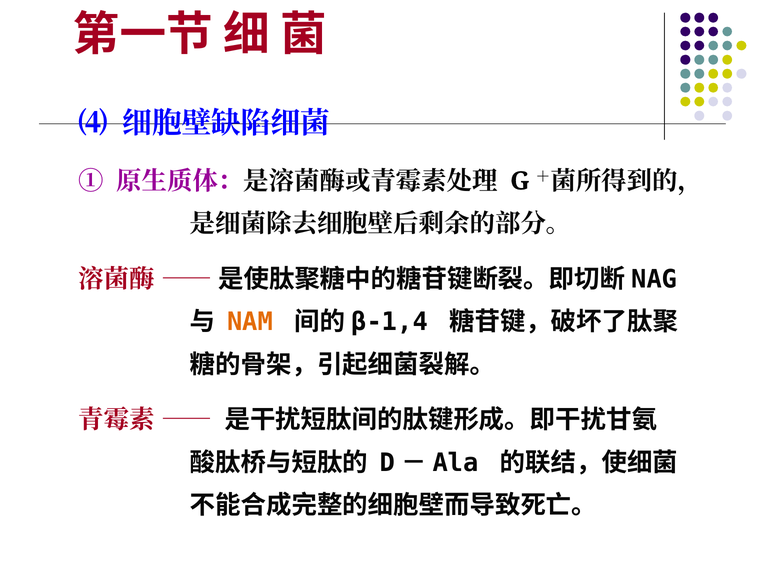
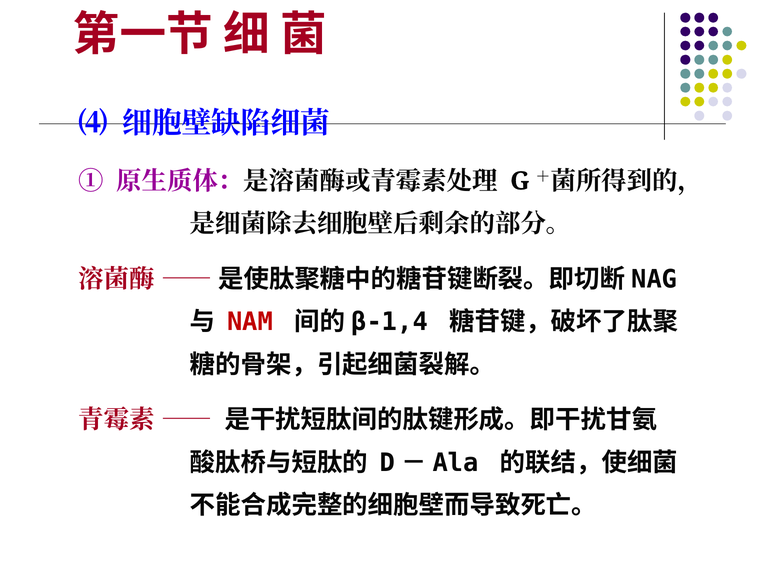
NAM colour: orange -> red
